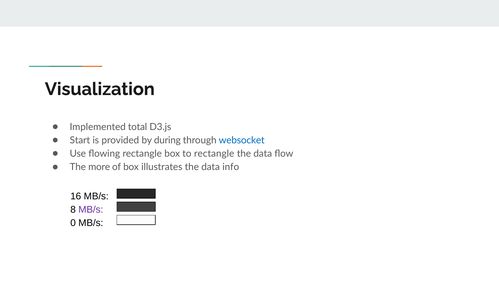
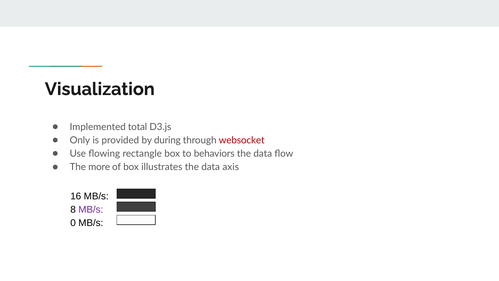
Start: Start -> Only
websocket colour: blue -> red
to rectangle: rectangle -> behaviors
info: info -> axis
